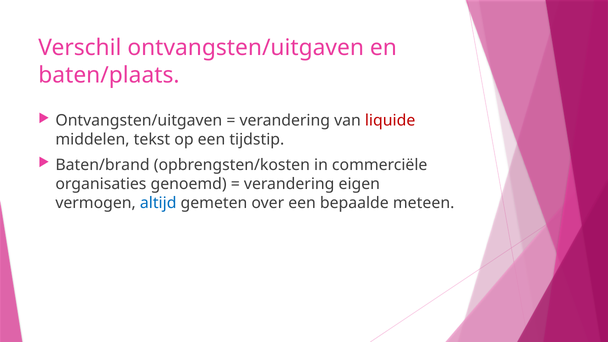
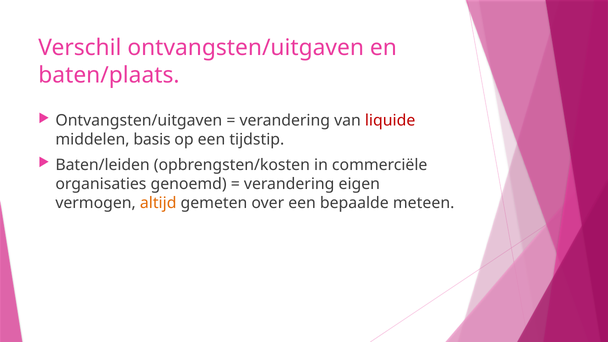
tekst: tekst -> basis
Baten/brand: Baten/brand -> Baten/leiden
altijd colour: blue -> orange
